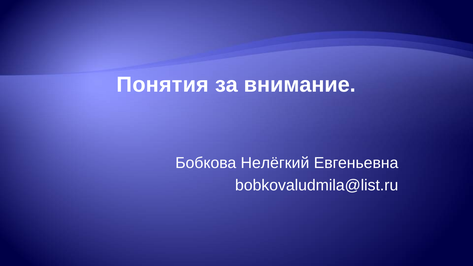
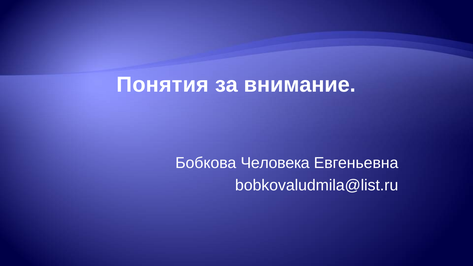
Нелёгкий: Нелёгкий -> Человека
